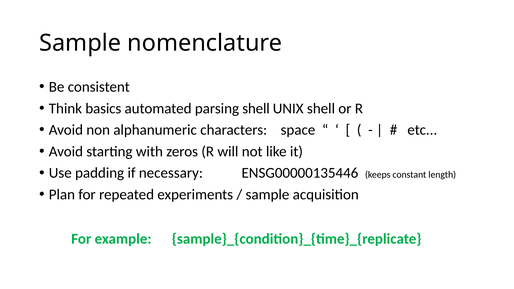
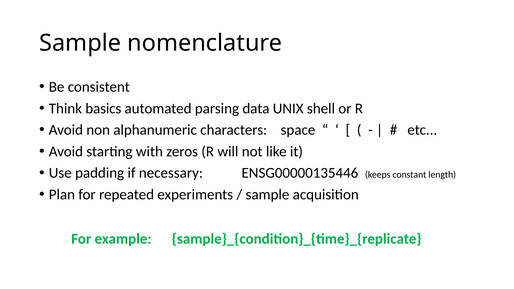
parsing shell: shell -> data
